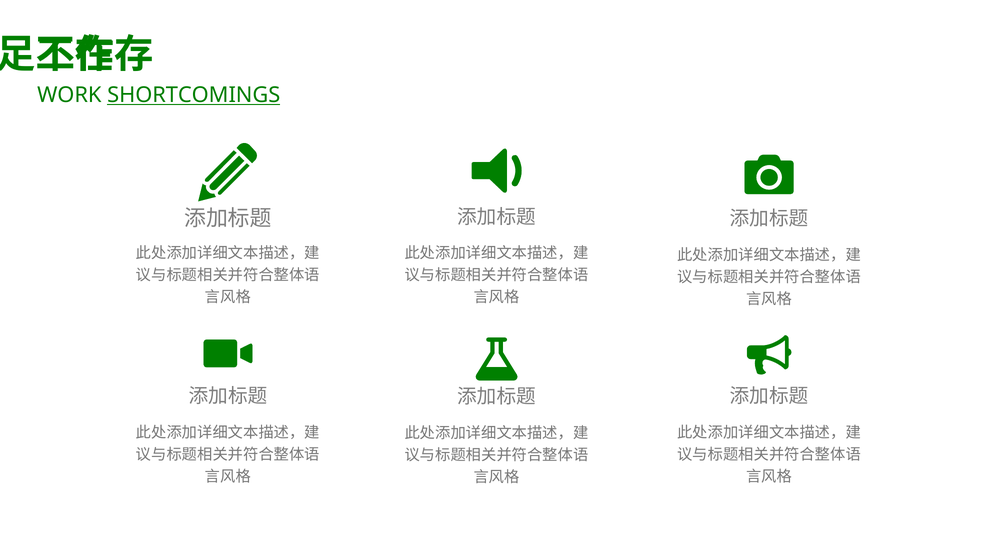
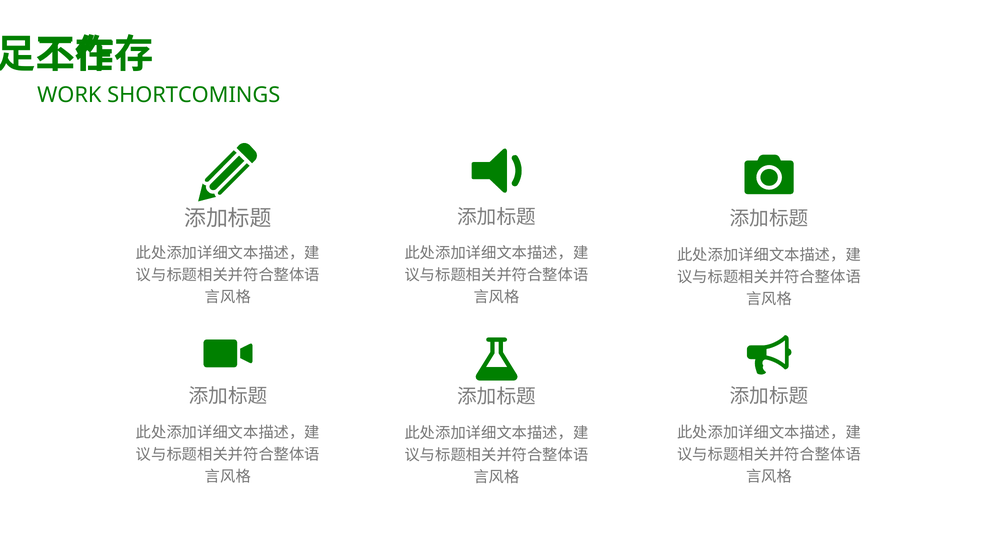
SHORTCOMINGS underline: present -> none
